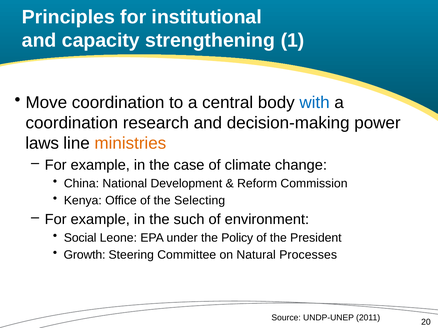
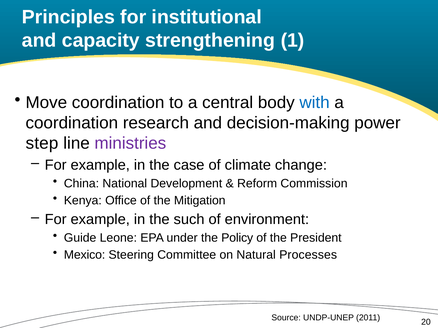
laws: laws -> step
ministries colour: orange -> purple
Selecting: Selecting -> Mitigation
Social: Social -> Guide
Growth: Growth -> Mexico
